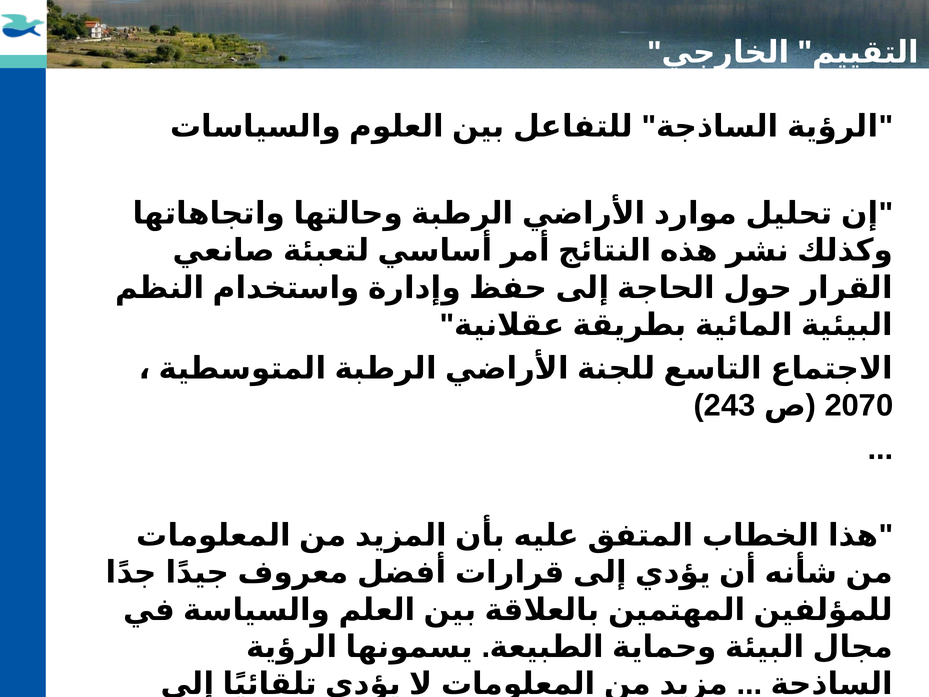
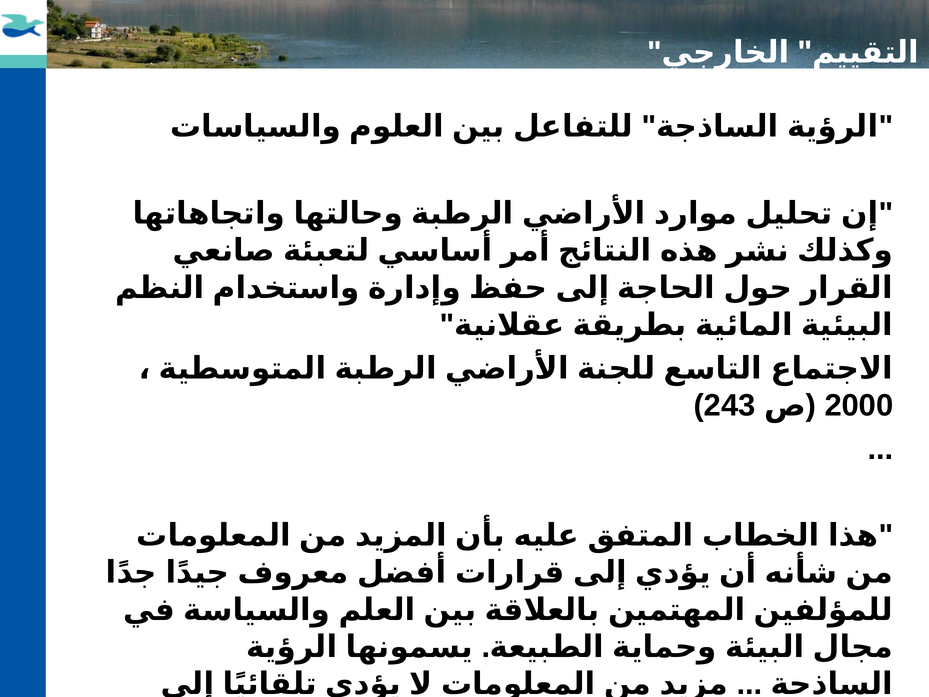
2070: 2070 -> 2000
